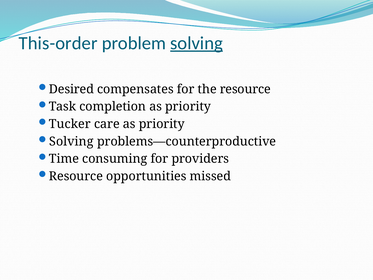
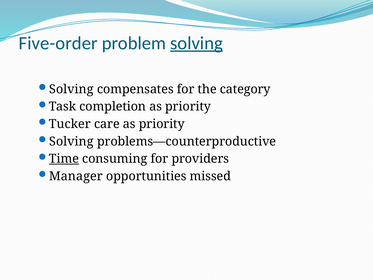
This-order: This-order -> Five-order
Desired at (71, 89): Desired -> Solving
the resource: resource -> category
Time underline: none -> present
Resource at (76, 176): Resource -> Manager
